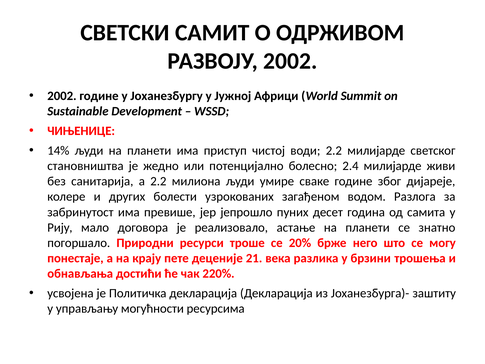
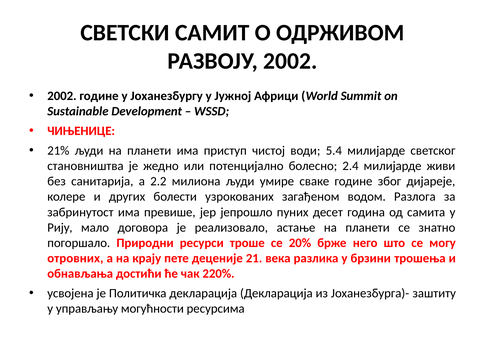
14%: 14% -> 21%
води 2.2: 2.2 -> 5.4
понестаје: понестаје -> отровних
